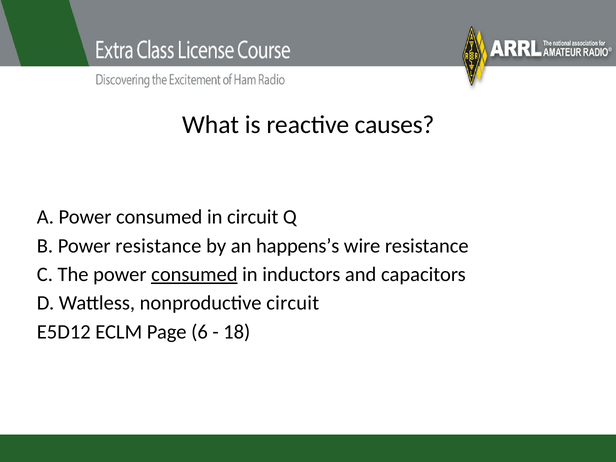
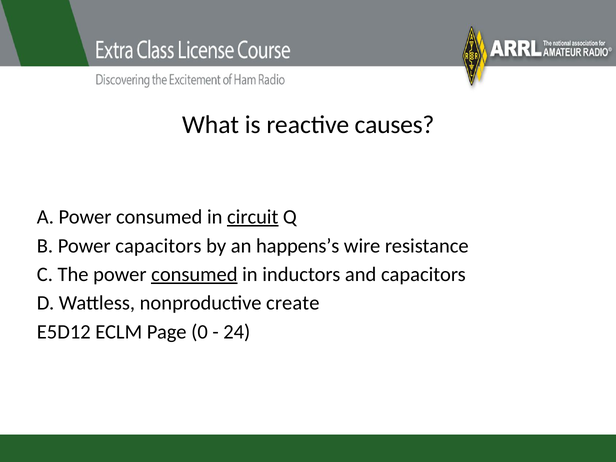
circuit at (253, 217) underline: none -> present
Power resistance: resistance -> capacitors
nonproductive circuit: circuit -> create
6: 6 -> 0
18: 18 -> 24
